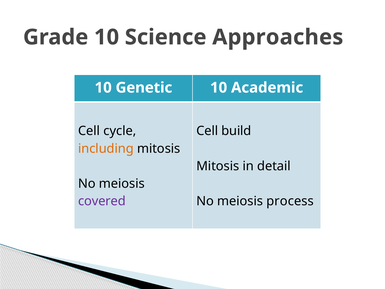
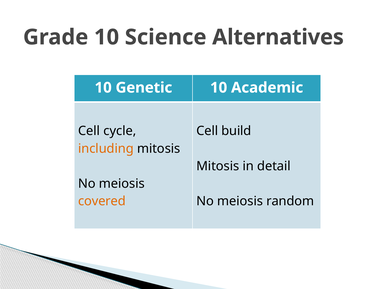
Approaches: Approaches -> Alternatives
covered colour: purple -> orange
process: process -> random
